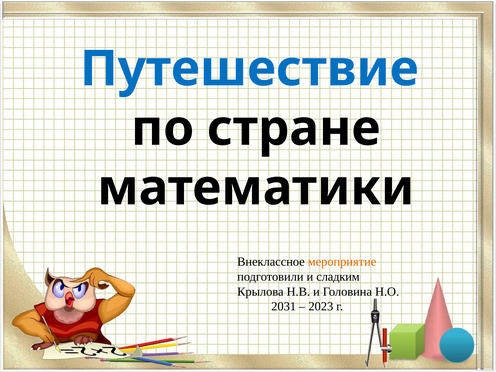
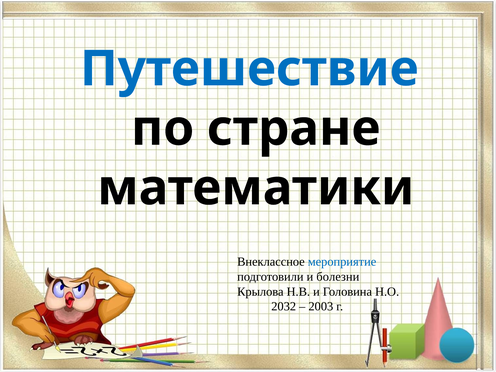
мероприятие colour: orange -> blue
сладким: сладким -> болезни
2031: 2031 -> 2032
2023: 2023 -> 2003
